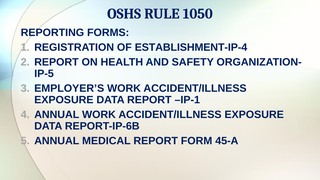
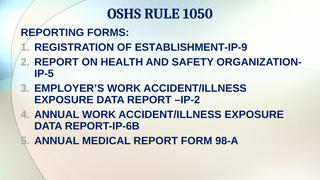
ESTABLISHMENT-IP-4: ESTABLISHMENT-IP-4 -> ESTABLISHMENT-IP-9
IP-1: IP-1 -> IP-2
45-A: 45-A -> 98-A
